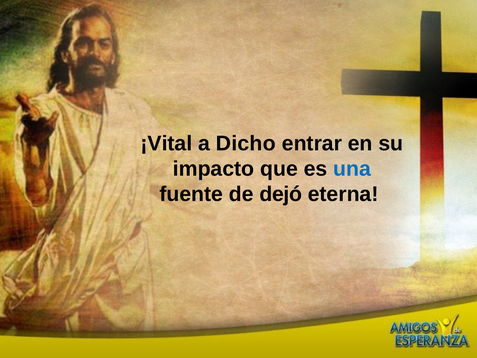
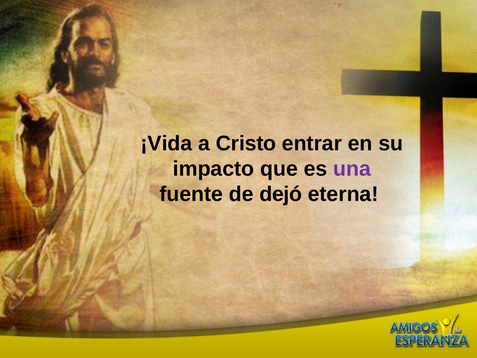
¡Vital: ¡Vital -> ¡Vida
Dicho: Dicho -> Cristo
una colour: blue -> purple
